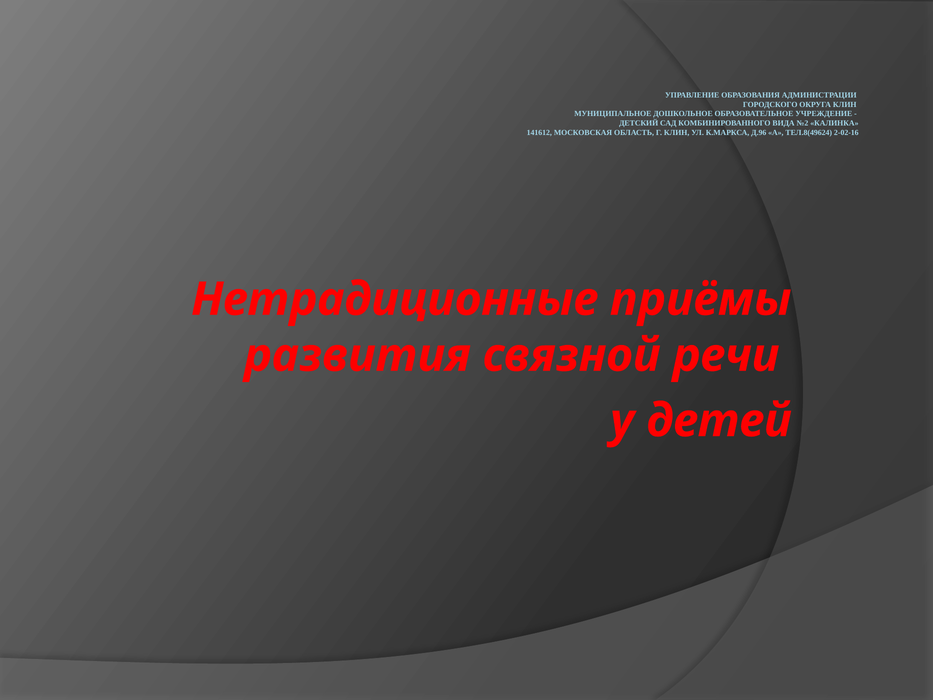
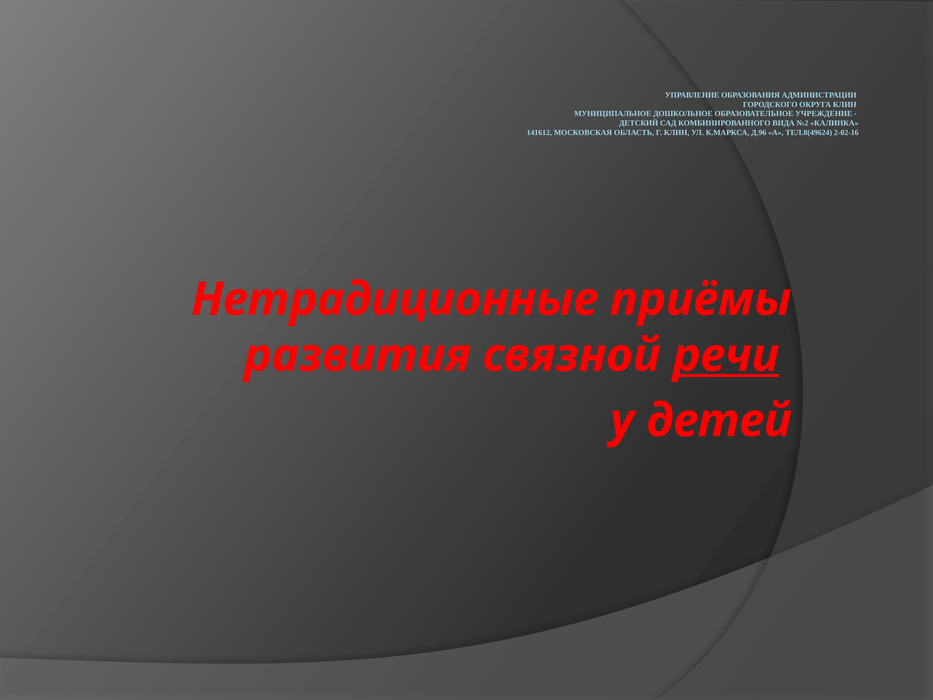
речи underline: none -> present
